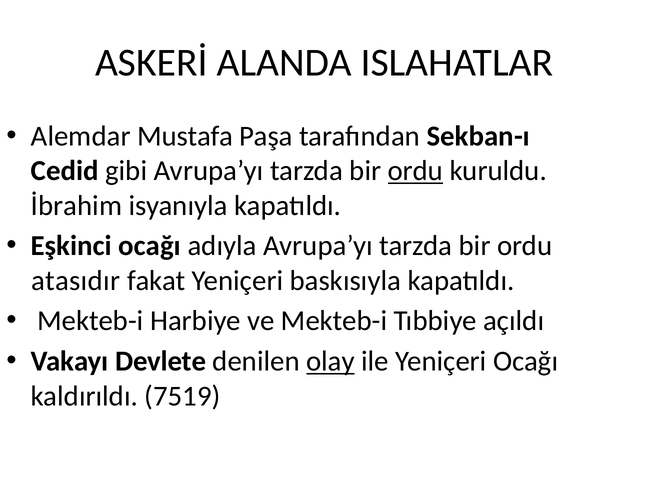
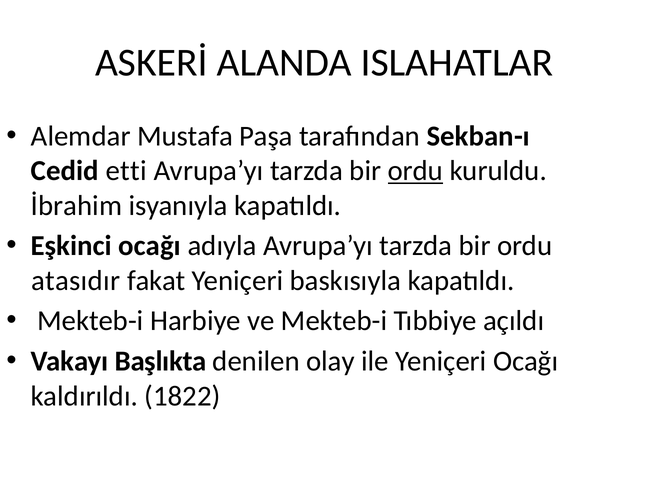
gibi: gibi -> etti
Devlete: Devlete -> Başlıkta
olay underline: present -> none
7519: 7519 -> 1822
